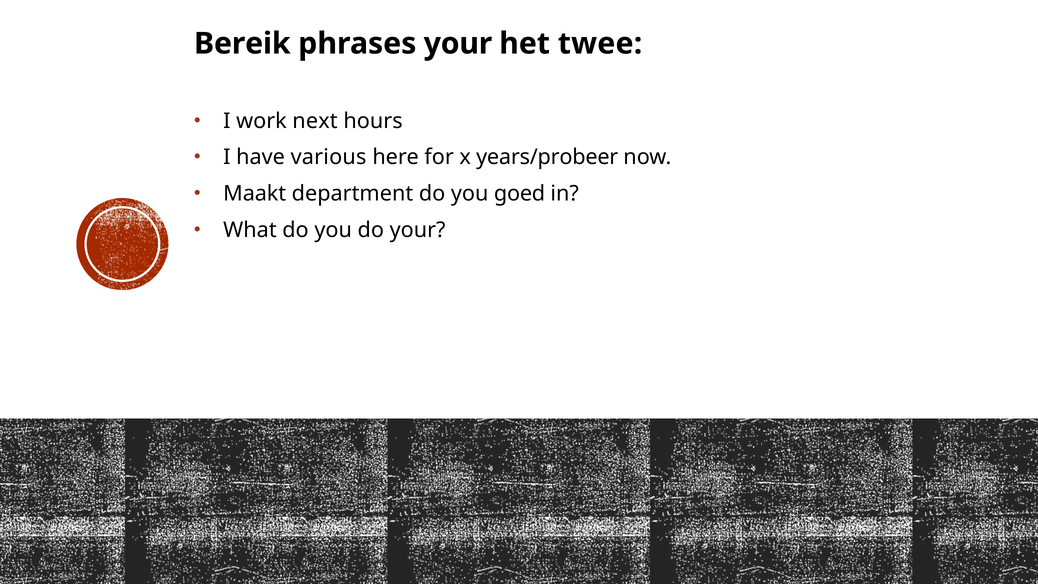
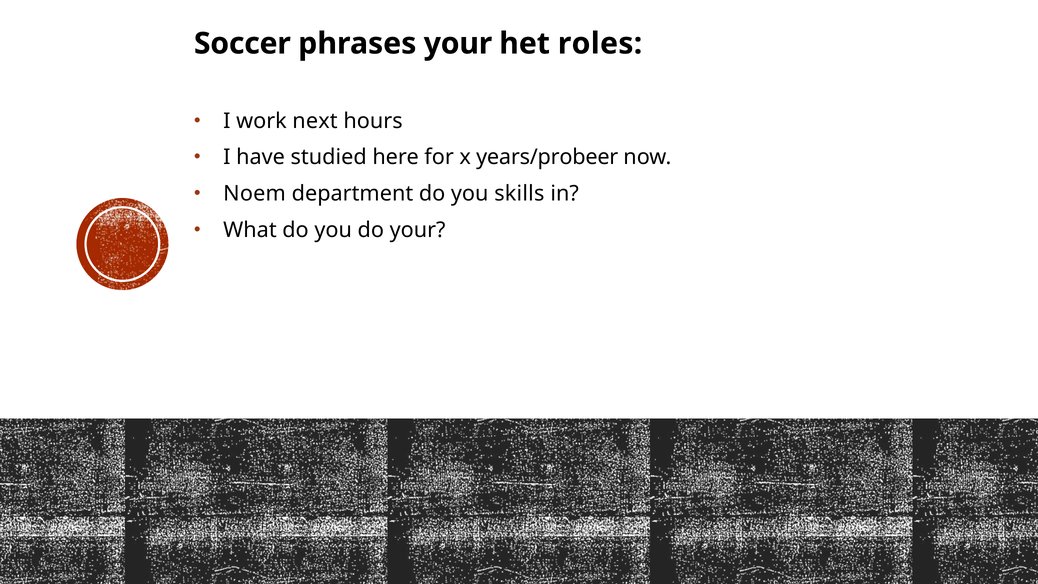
Bereik: Bereik -> Soccer
twee: twee -> roles
various: various -> studied
Maakt: Maakt -> Noem
goed: goed -> skills
